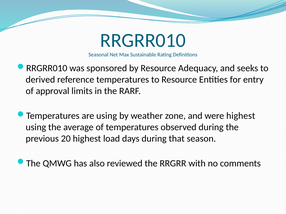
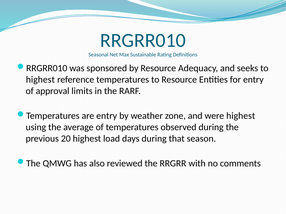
derived at (40, 80): derived -> highest
are using: using -> entry
